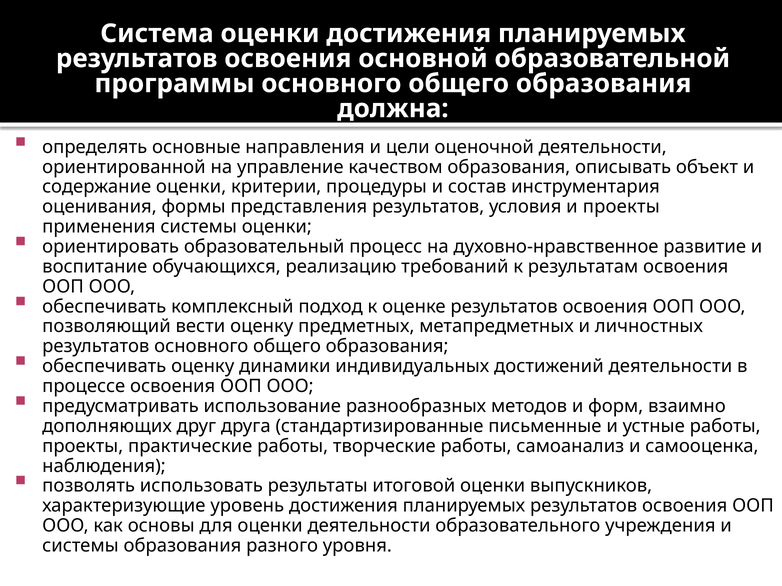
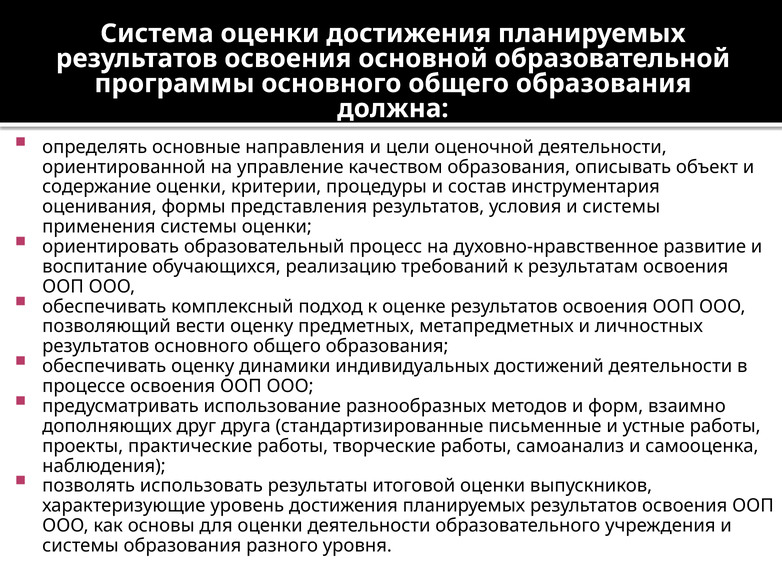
условия и проекты: проекты -> системы
